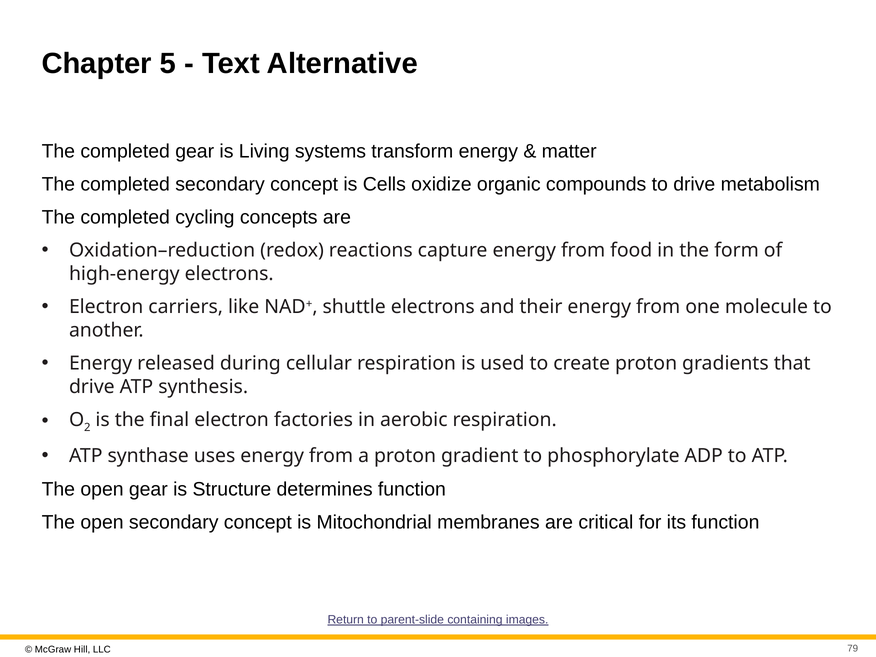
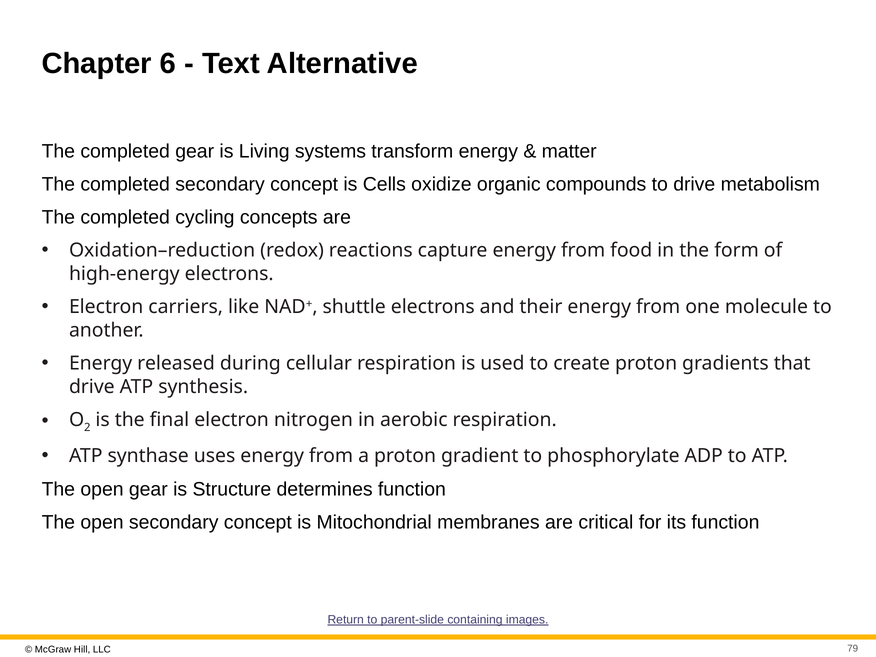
5: 5 -> 6
factories: factories -> nitrogen
